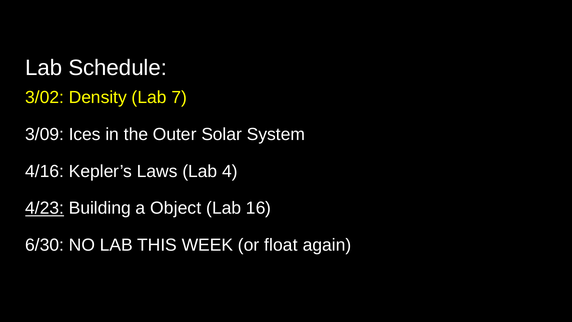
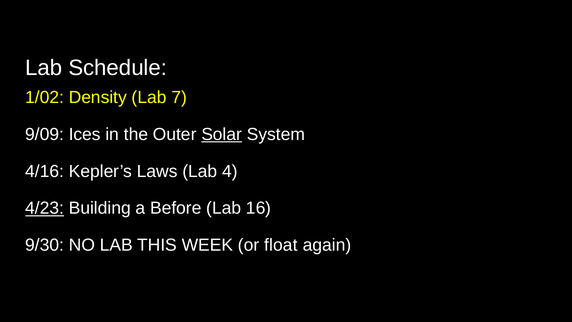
3/02: 3/02 -> 1/02
3/09: 3/09 -> 9/09
Solar underline: none -> present
Object: Object -> Before
6/30: 6/30 -> 9/30
